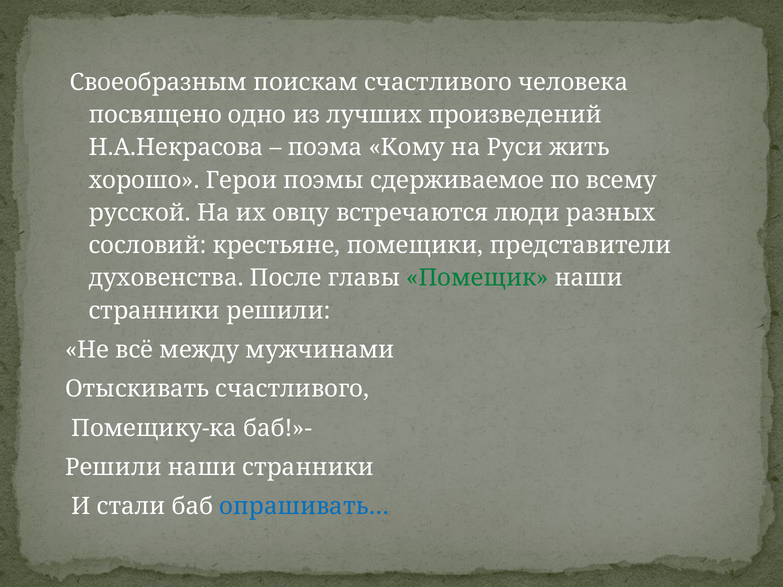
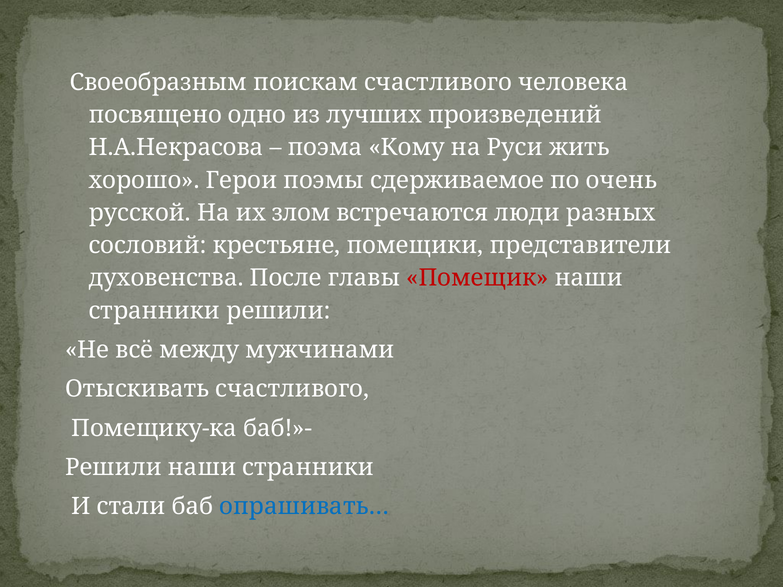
всему: всему -> очень
овцу: овцу -> злом
Помещик colour: green -> red
